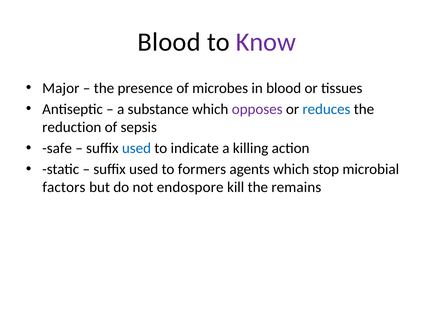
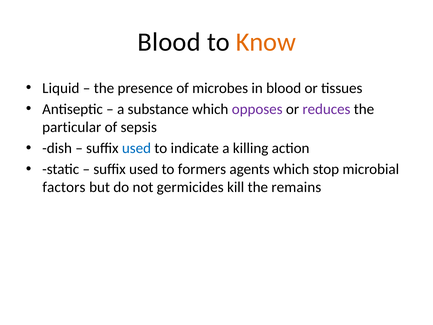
Know colour: purple -> orange
Major: Major -> Liquid
reduces colour: blue -> purple
reduction: reduction -> particular
safe: safe -> dish
endospore: endospore -> germicides
